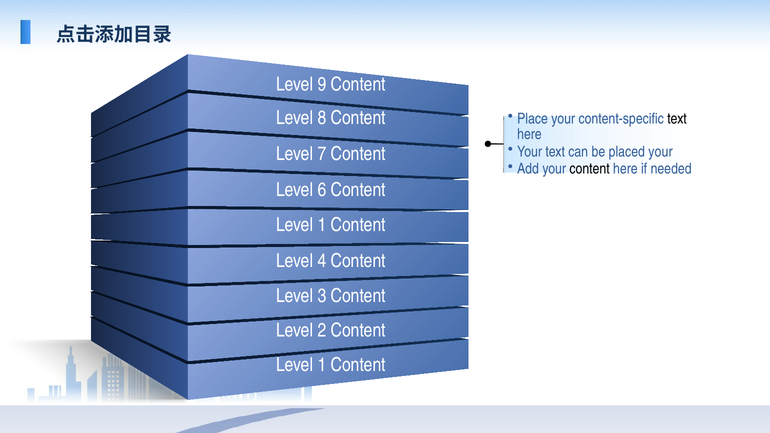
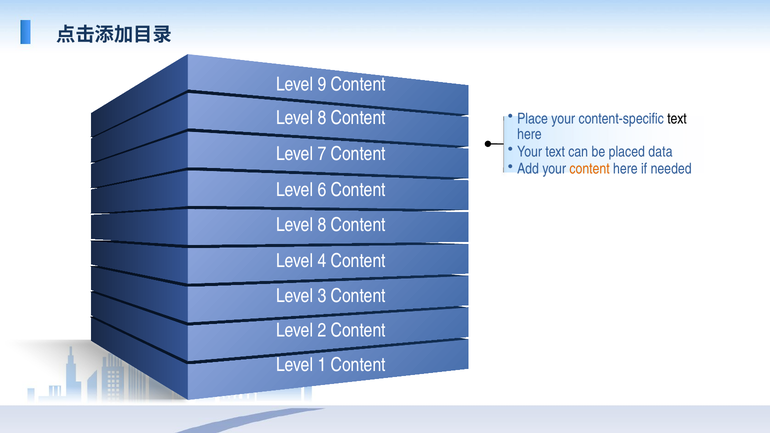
placed your: your -> data
content at (590, 169) colour: black -> orange
1 at (322, 225): 1 -> 8
